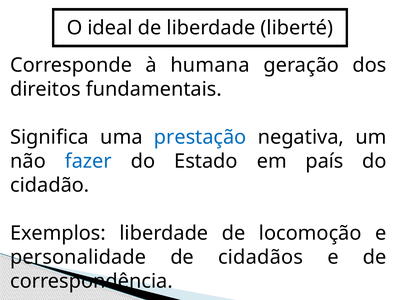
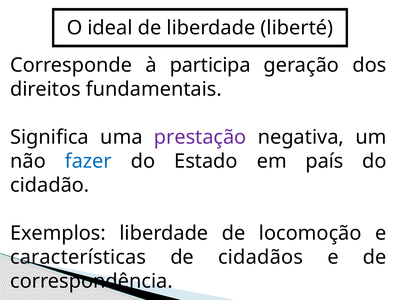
humana: humana -> participa
prestação colour: blue -> purple
personalidade: personalidade -> características
